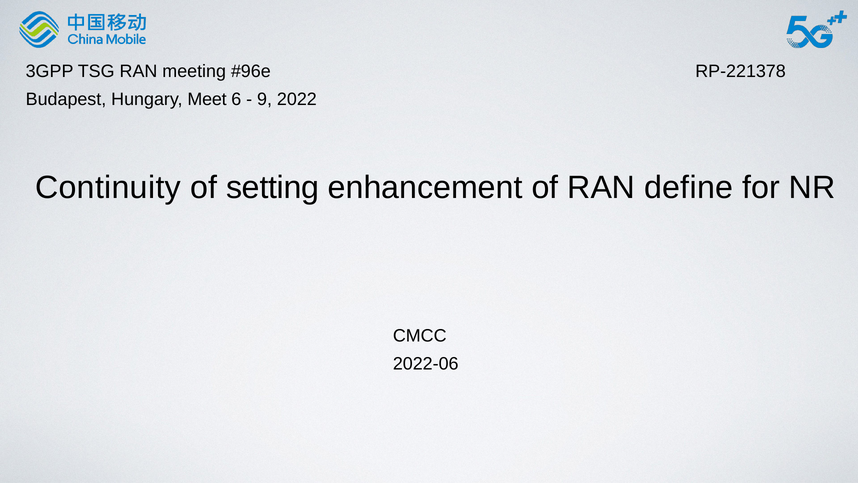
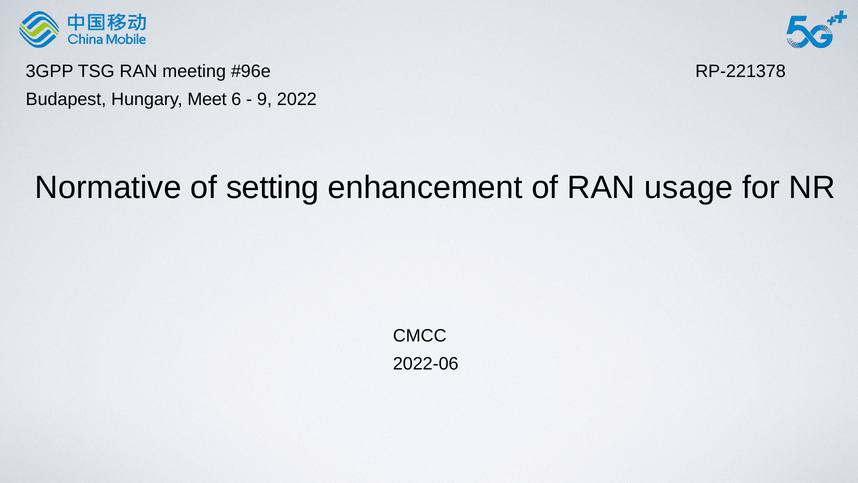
Continuity: Continuity -> Normative
define: define -> usage
